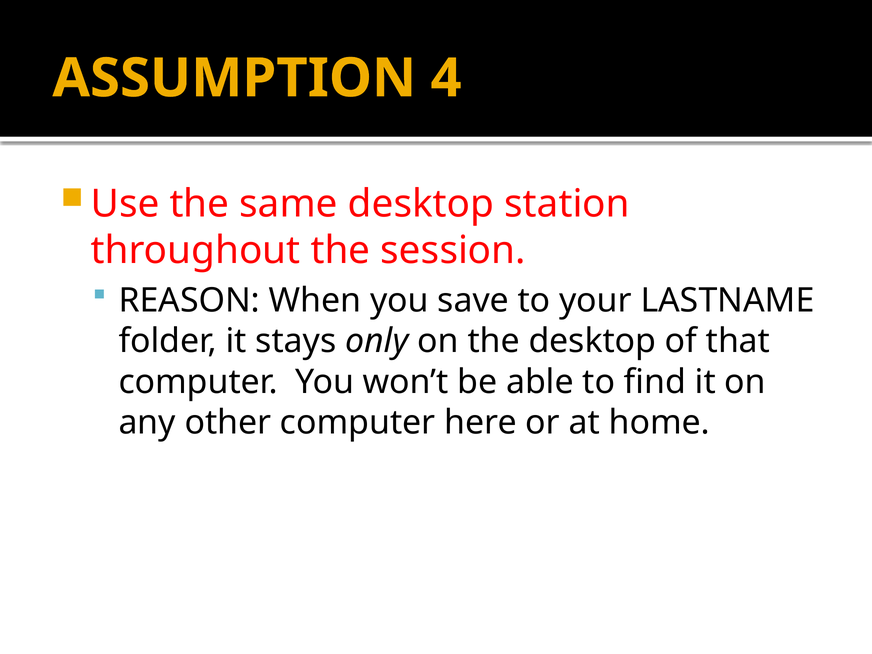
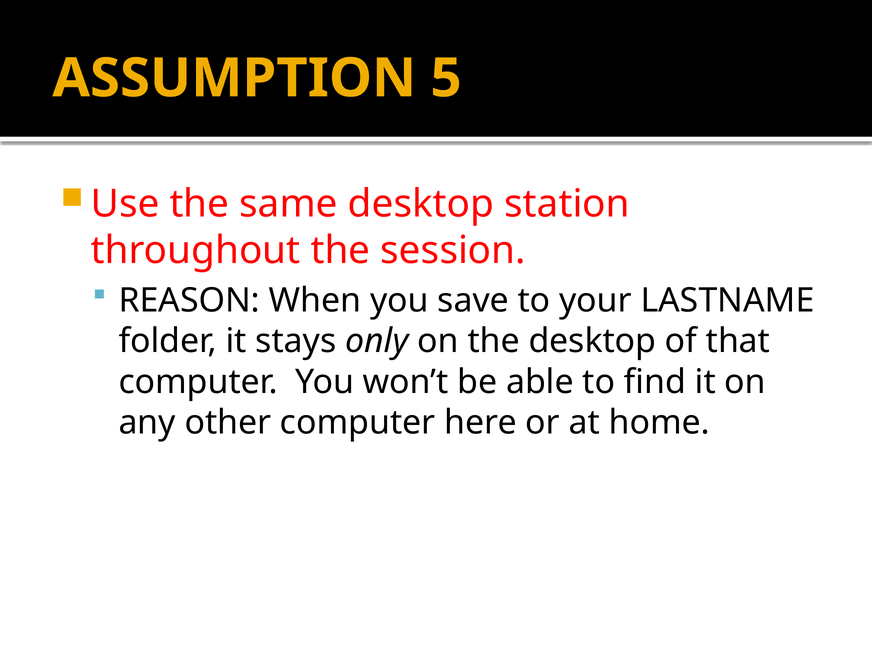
4: 4 -> 5
